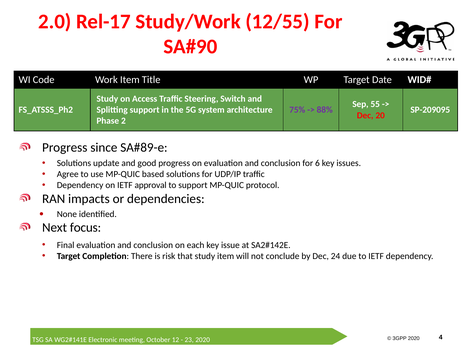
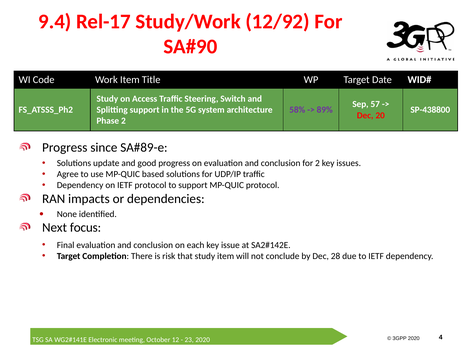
2.0: 2.0 -> 9.4
12/55: 12/55 -> 12/92
55: 55 -> 57
75%: 75% -> 58%
88%: 88% -> 89%
SP-209095: SP-209095 -> SP-438800
for 6: 6 -> 2
IETF approval: approval -> protocol
24: 24 -> 28
